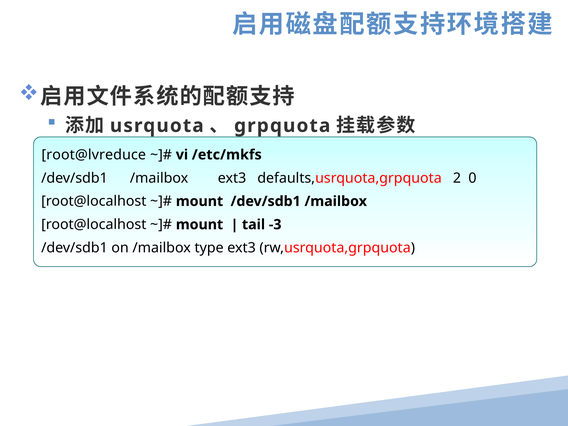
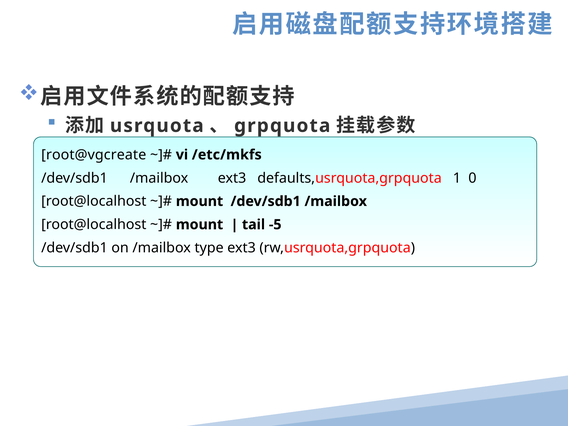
root@lvreduce: root@lvreduce -> root@vgcreate
2: 2 -> 1
-3: -3 -> -5
